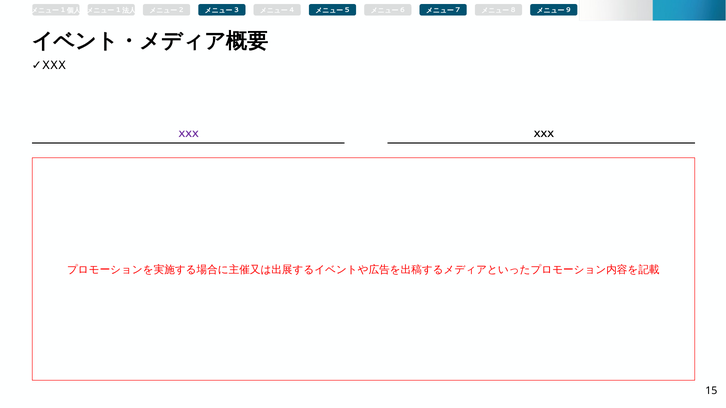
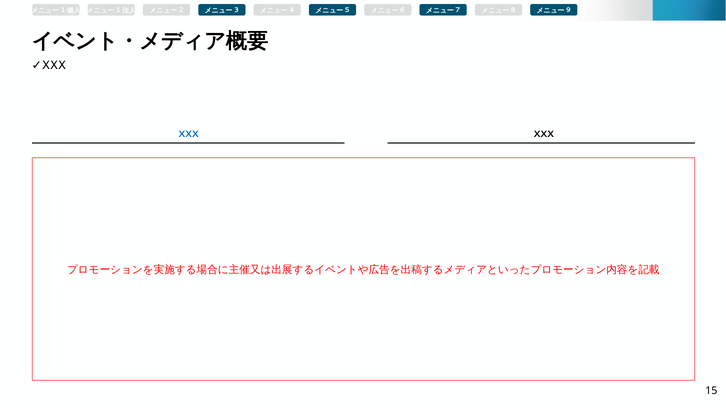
XXX at (188, 135) colour: purple -> blue
